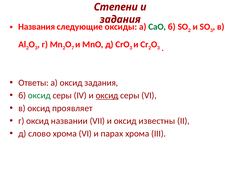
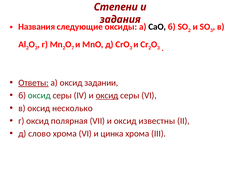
СаО colour: green -> black
Ответы underline: none -> present
оксид задания: задания -> задании
проявляет: проявляет -> несколько
названии: названии -> полярная
парах: парах -> цинка
